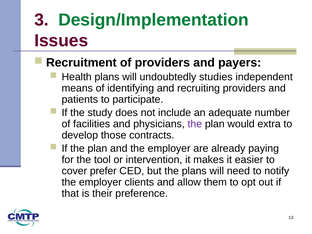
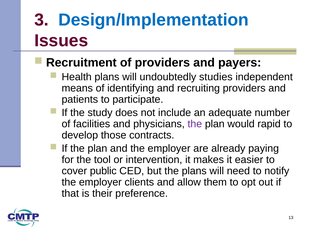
Design/Implementation colour: green -> blue
extra: extra -> rapid
prefer: prefer -> public
